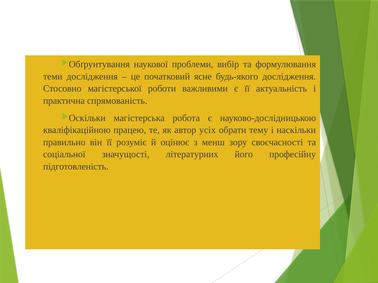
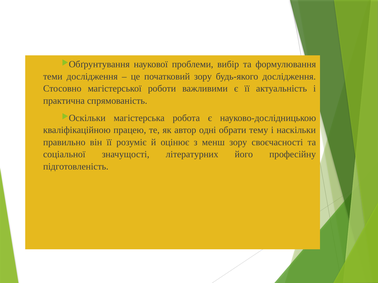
початковий ясне: ясне -> зору
усіх: усіх -> одні
